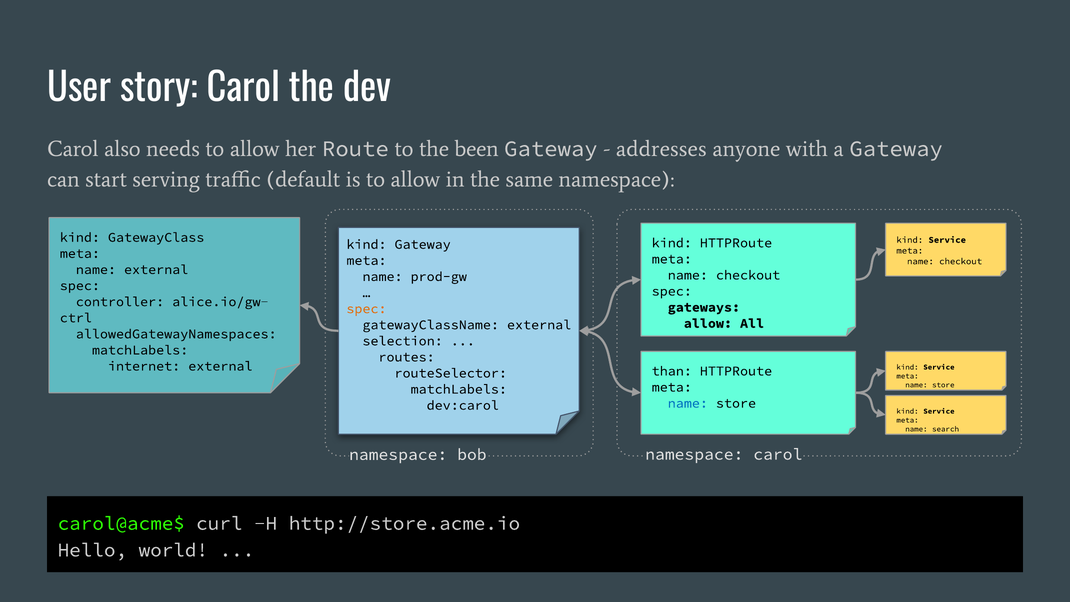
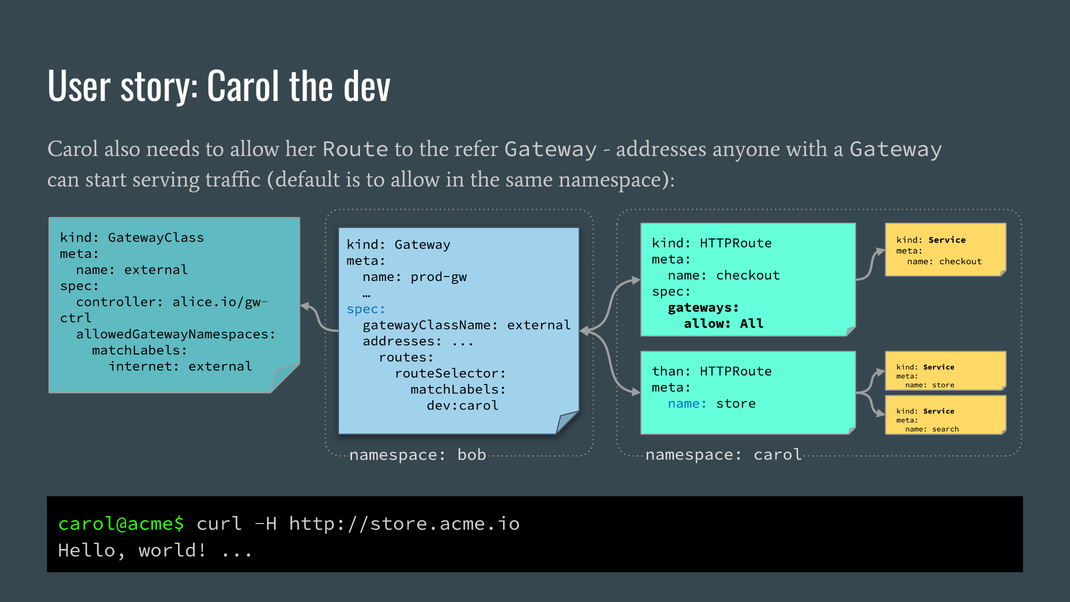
been: been -> refer
spec at (366, 309) colour: orange -> blue
selection at (403, 341): selection -> addresses
